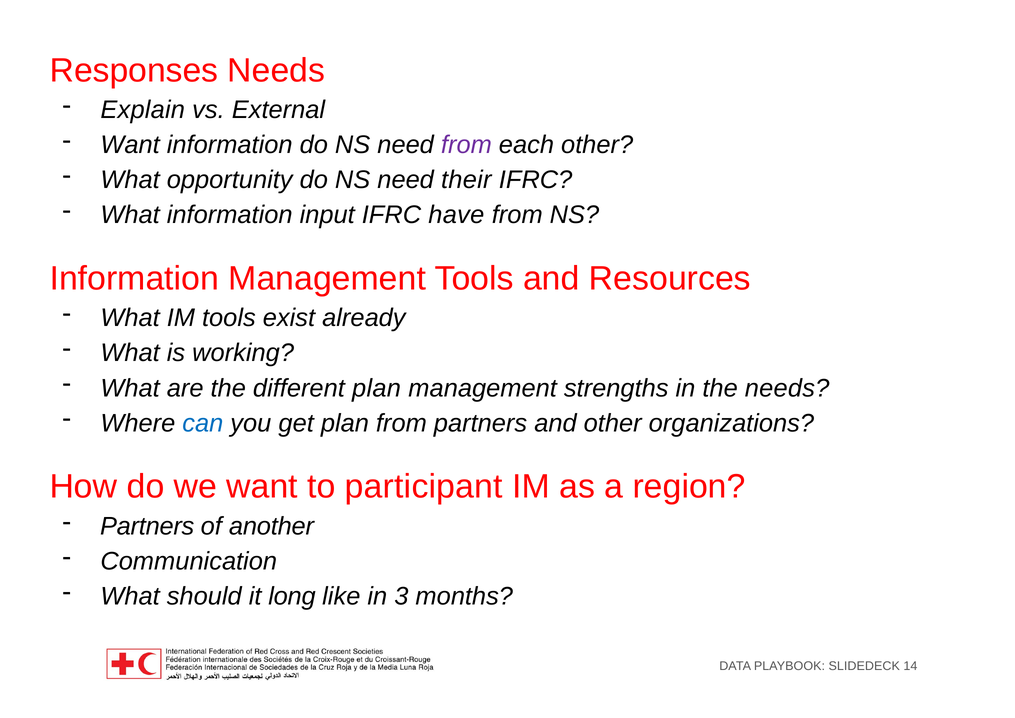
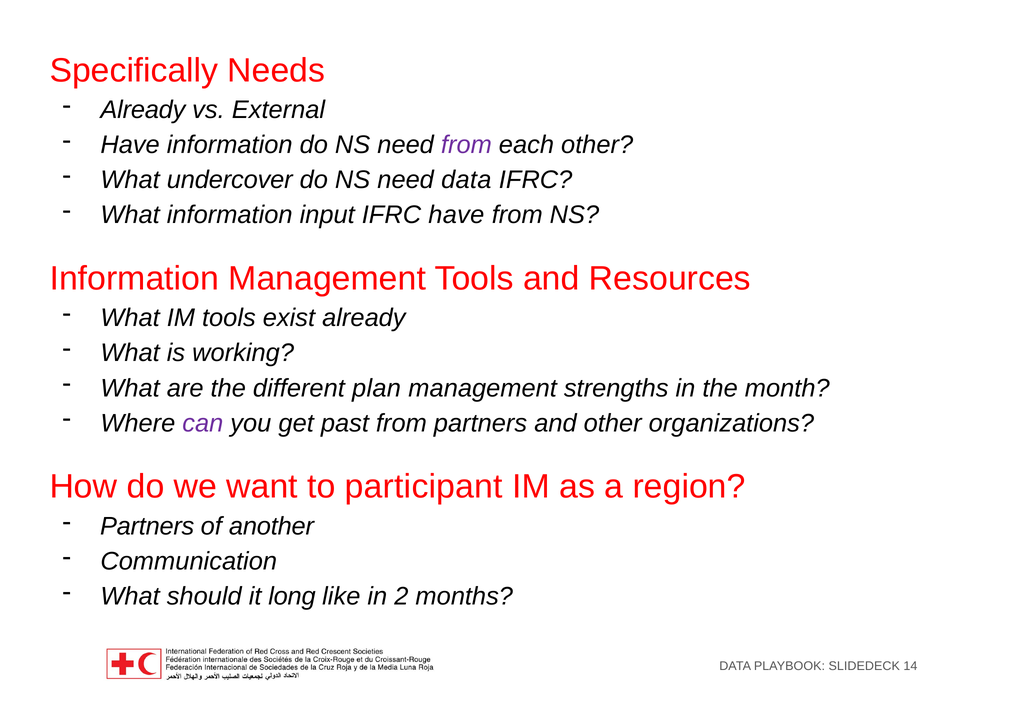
Responses: Responses -> Specifically
Explain at (143, 110): Explain -> Already
Want at (130, 145): Want -> Have
opportunity: opportunity -> undercover
need their: their -> data
the needs: needs -> month
can colour: blue -> purple
get plan: plan -> past
3: 3 -> 2
